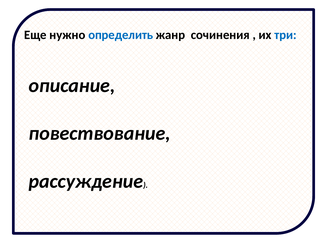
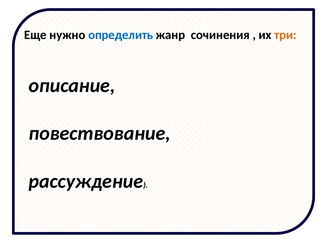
три colour: blue -> orange
